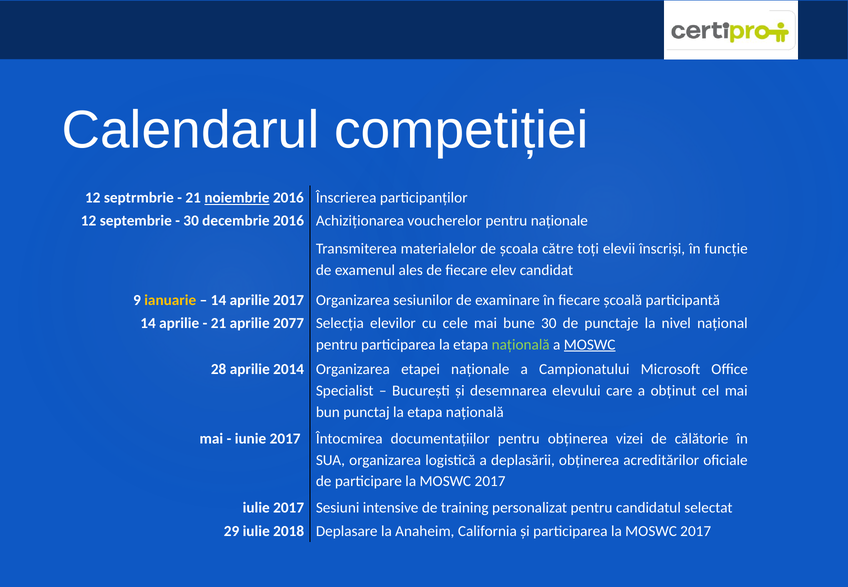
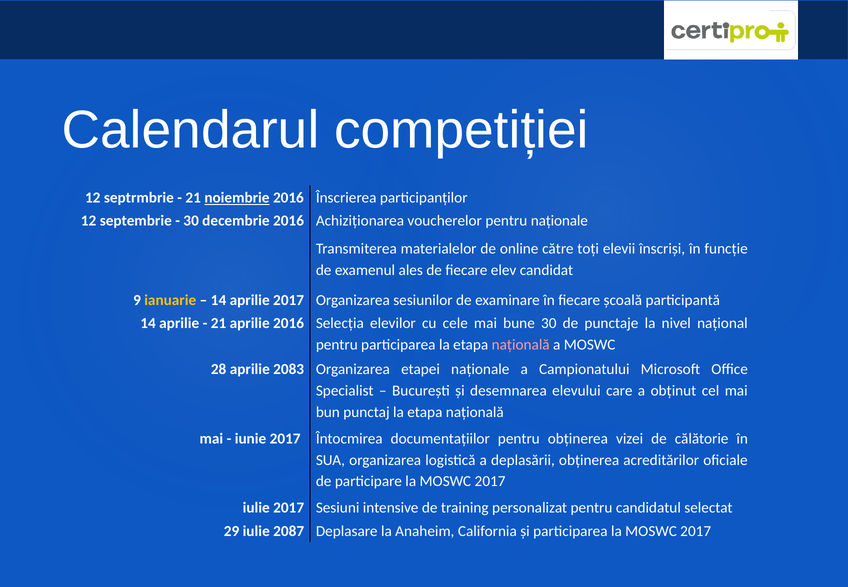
școala: școala -> online
aprilie 2077: 2077 -> 2016
națională at (521, 345) colour: light green -> pink
MOSWC at (590, 345) underline: present -> none
2014: 2014 -> 2083
2018: 2018 -> 2087
